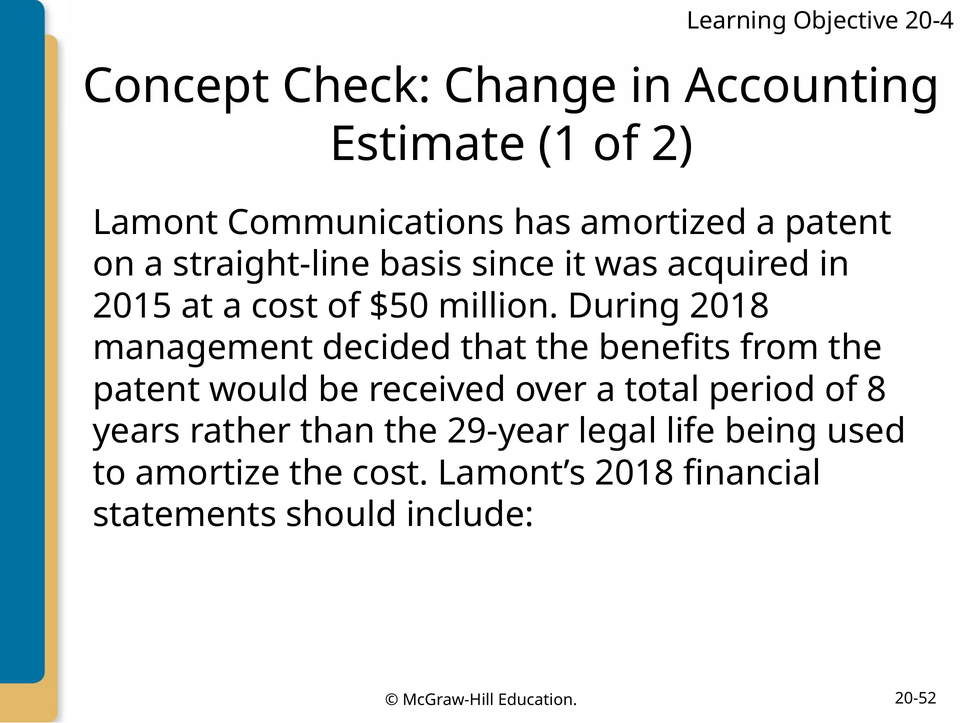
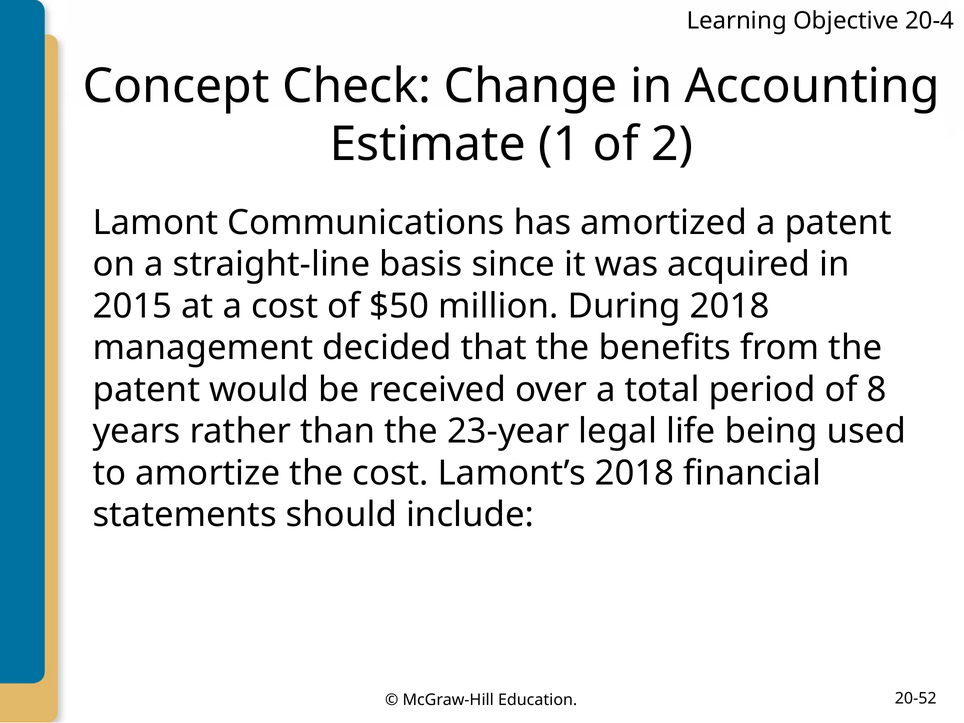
29-year: 29-year -> 23-year
